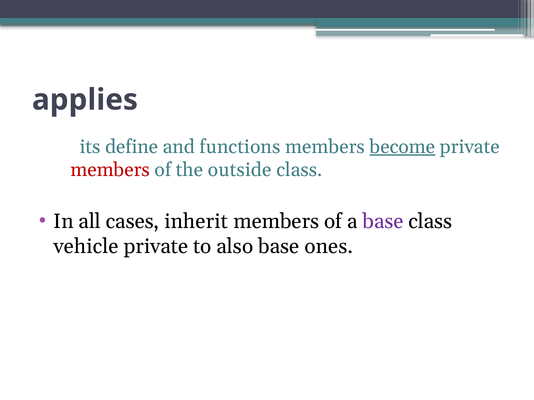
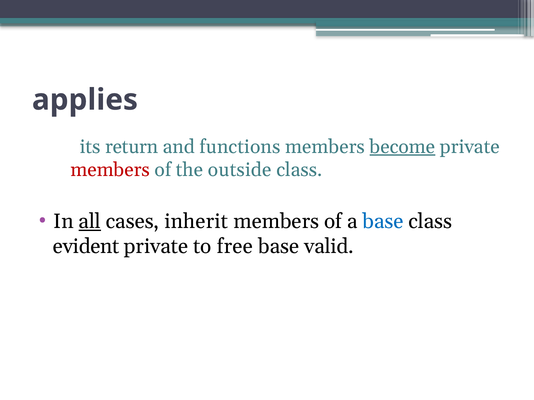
define: define -> return
all underline: none -> present
base at (383, 222) colour: purple -> blue
vehicle: vehicle -> evident
also: also -> free
ones: ones -> valid
